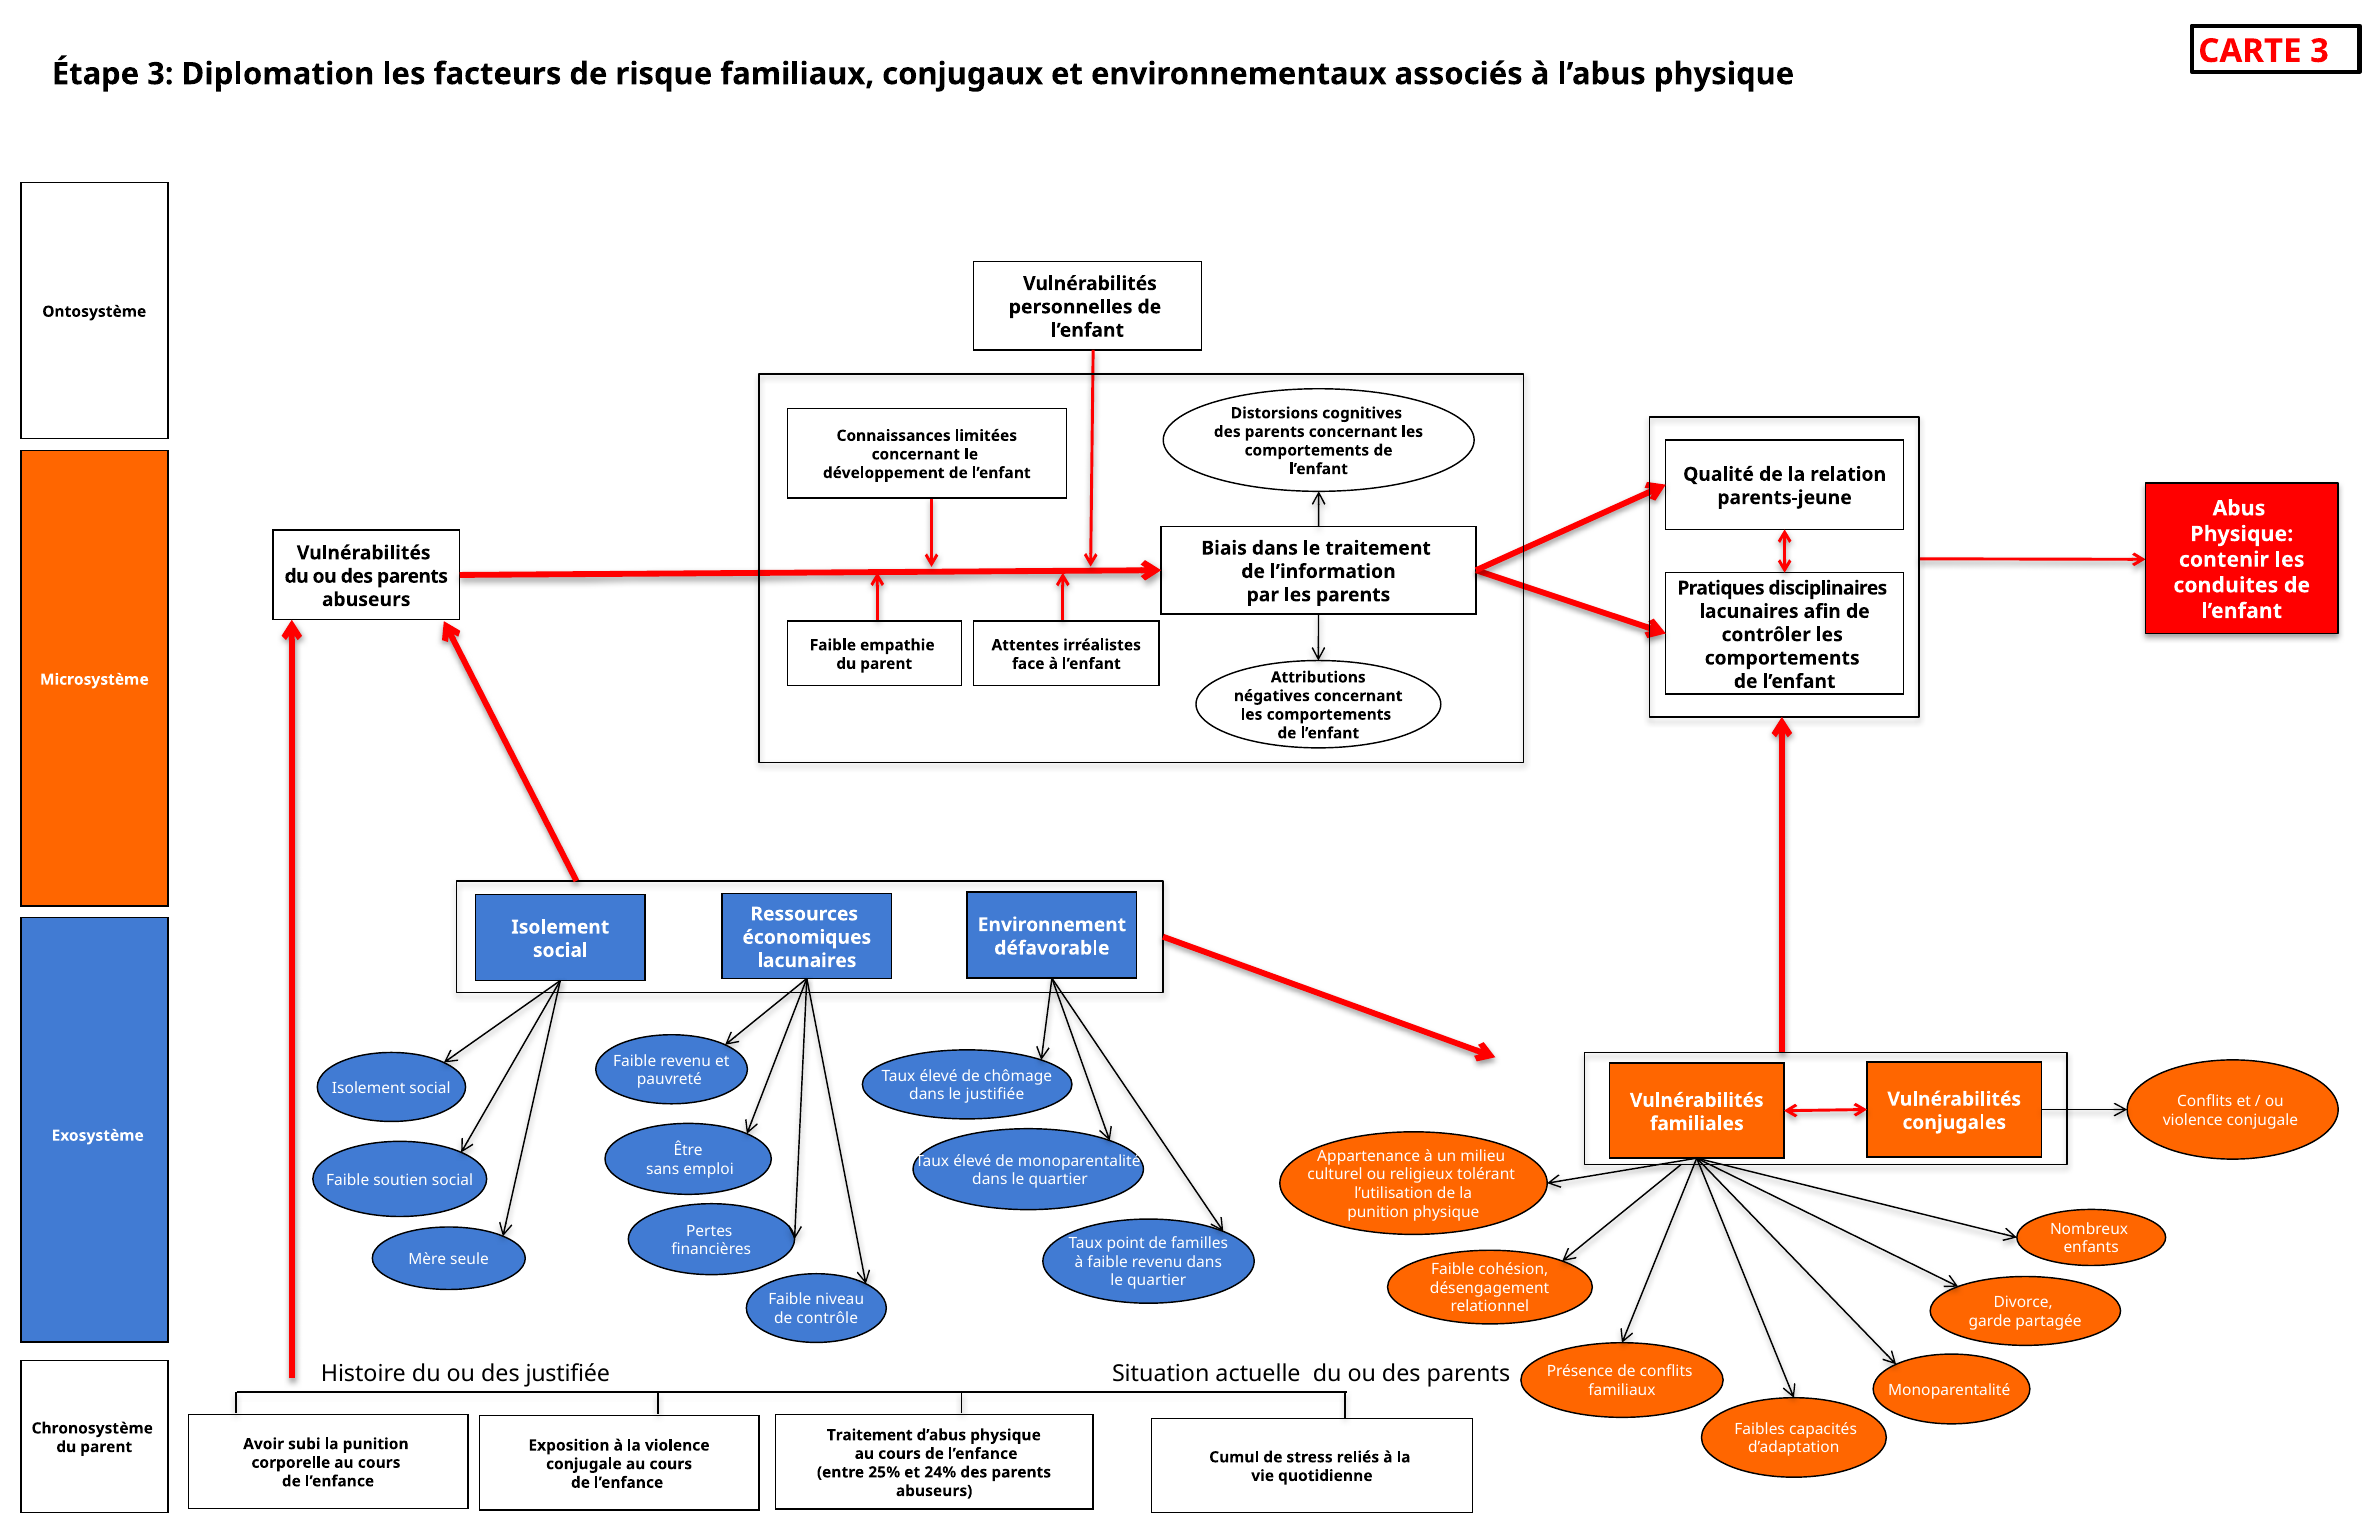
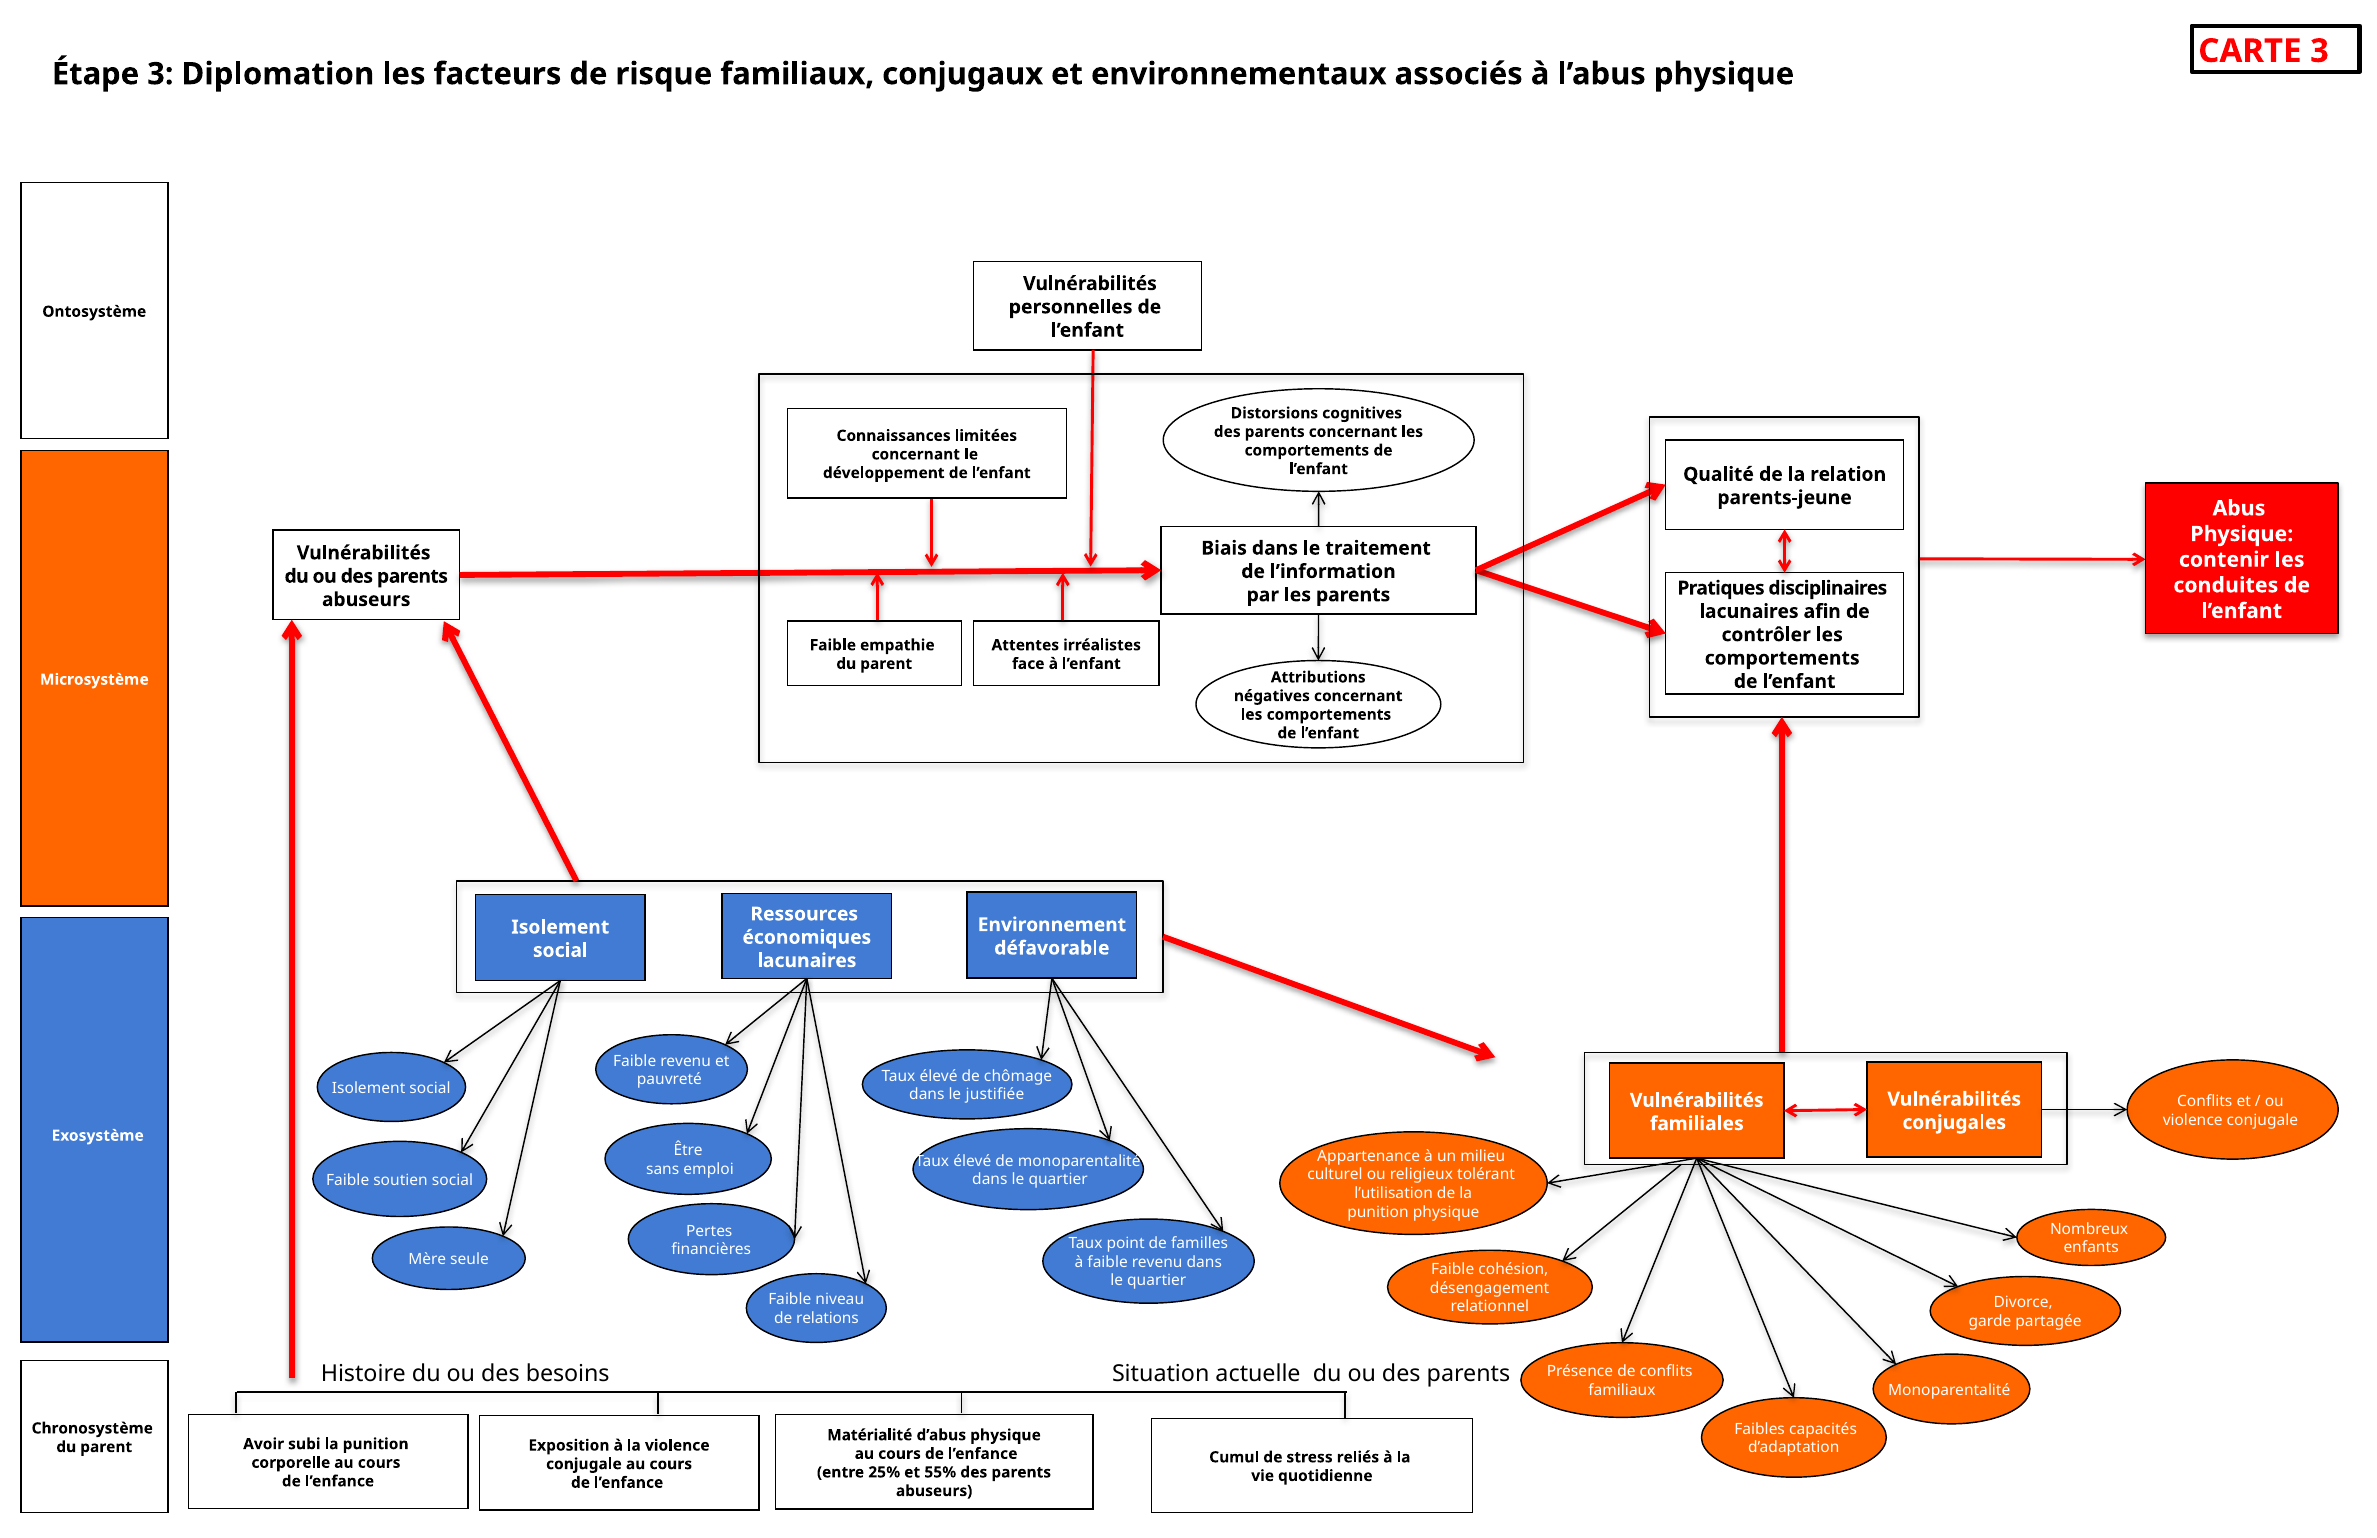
contrôle: contrôle -> relations
des justifiée: justifiée -> besoins
Traitement at (870, 1436): Traitement -> Matérialité
24%: 24% -> 55%
